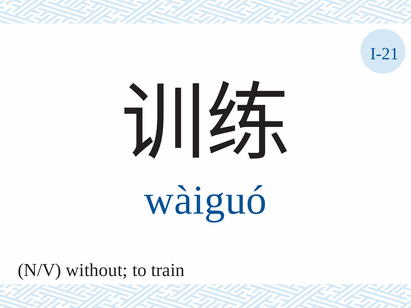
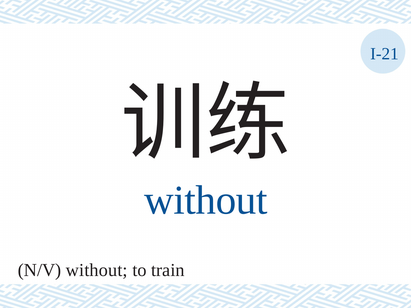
wàiguó at (205, 201): wàiguó -> without
